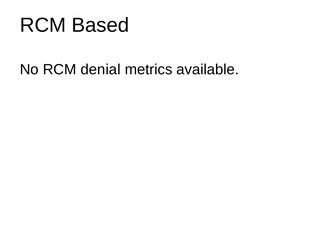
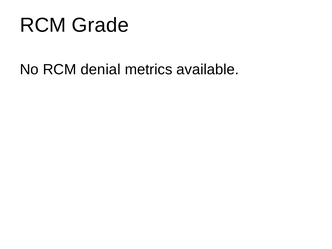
Based: Based -> Grade
